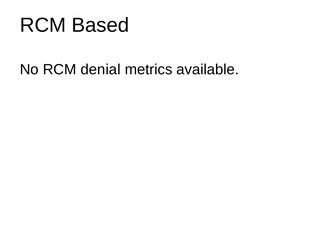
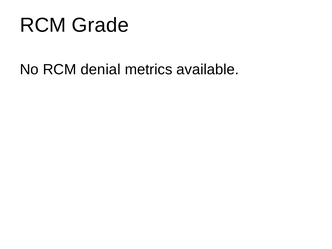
Based: Based -> Grade
